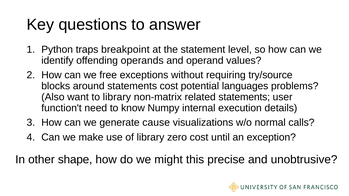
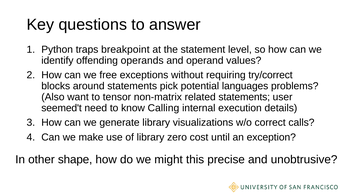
try/source: try/source -> try/correct
statements cost: cost -> pick
to library: library -> tensor
function't: function't -> seemed't
Numpy: Numpy -> Calling
generate cause: cause -> library
normal: normal -> correct
